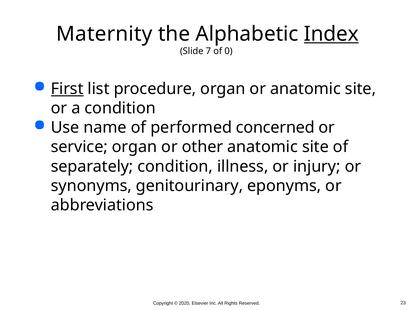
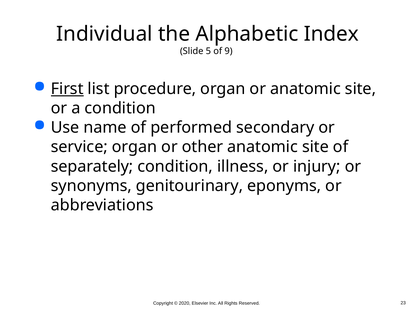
Maternity: Maternity -> Individual
Index underline: present -> none
7: 7 -> 5
0: 0 -> 9
concerned: concerned -> secondary
